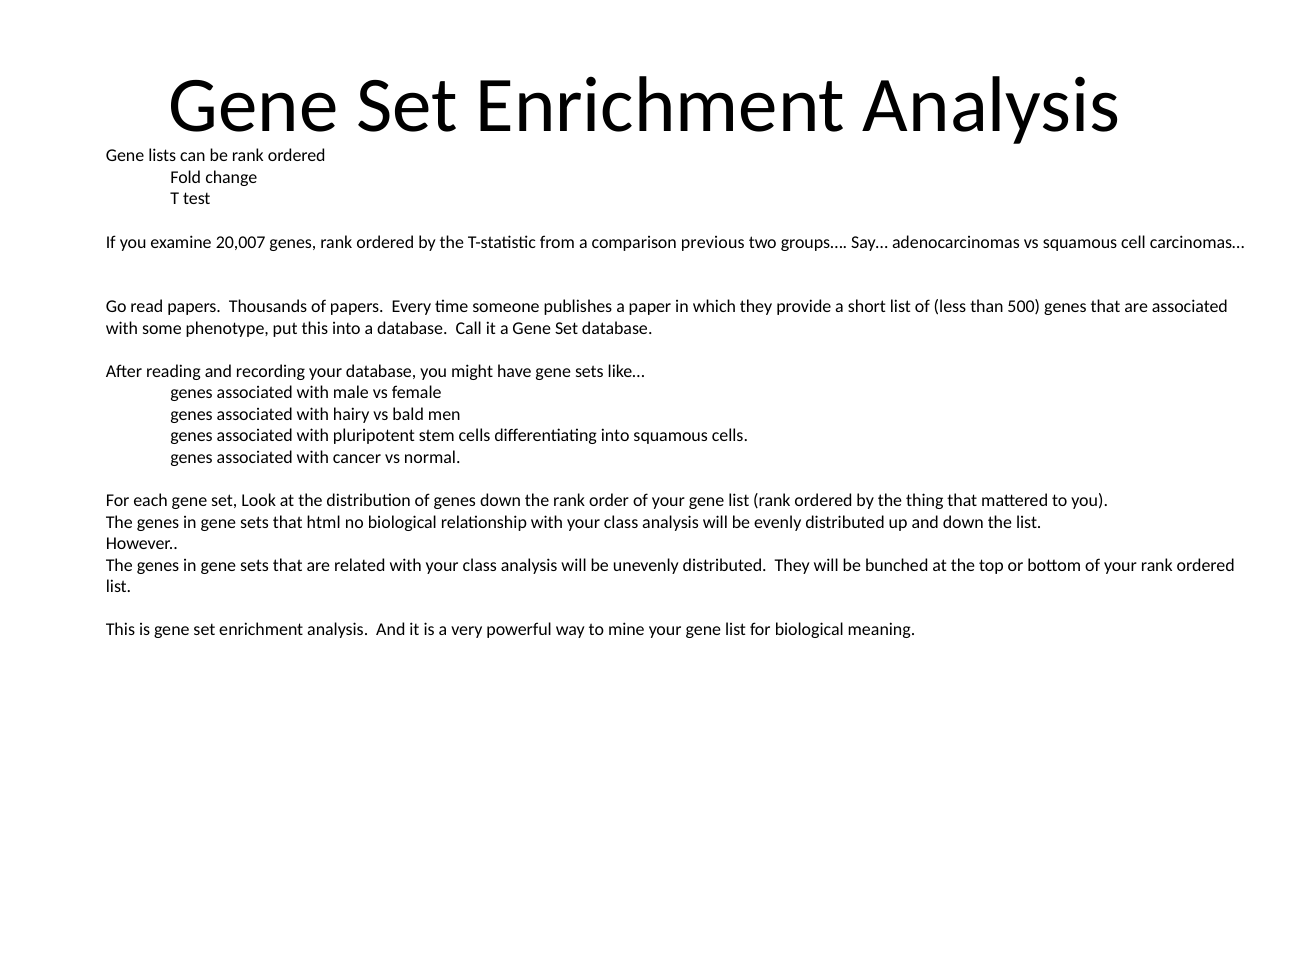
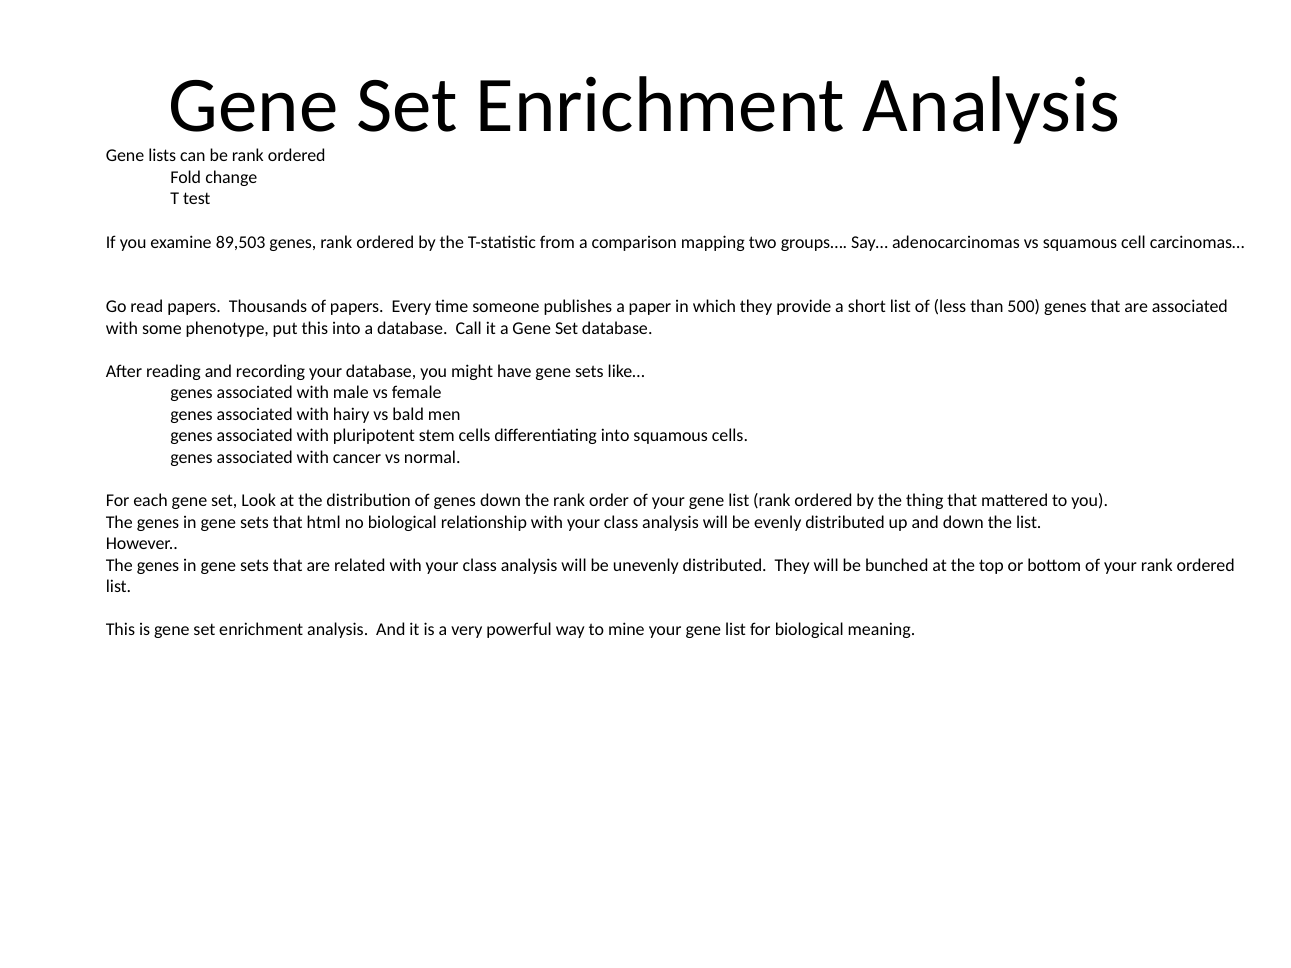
20,007: 20,007 -> 89,503
previous: previous -> mapping
